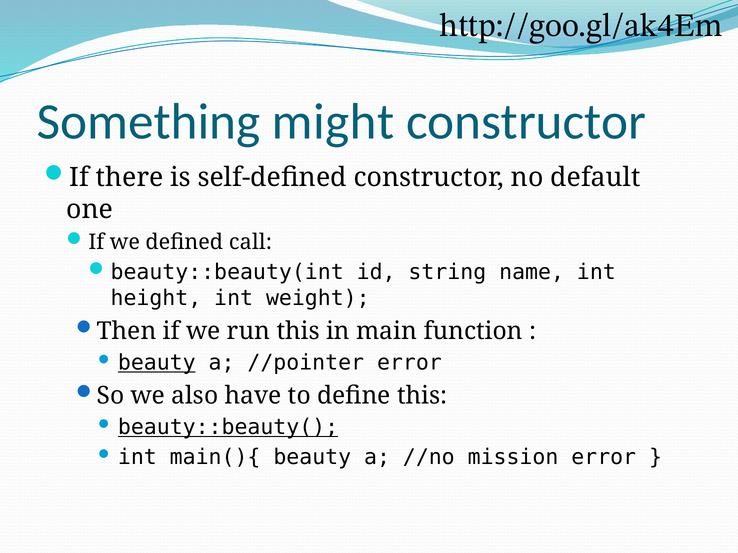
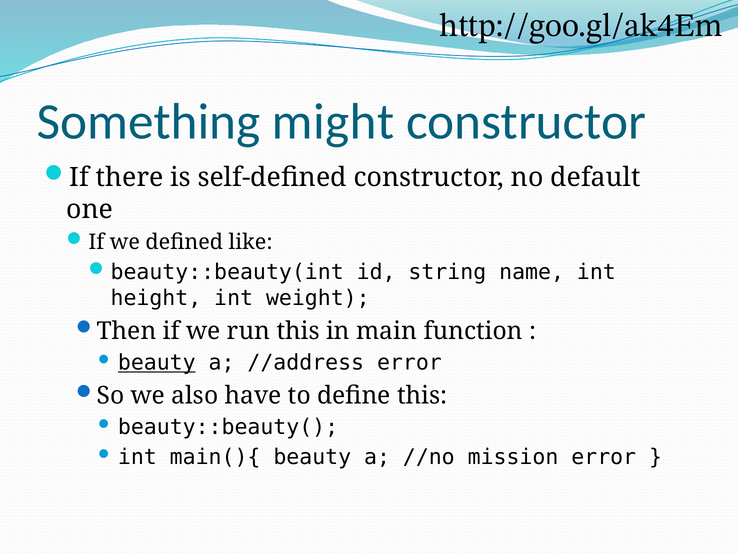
call: call -> like
//pointer: //pointer -> //address
beauty::beauty( underline: present -> none
